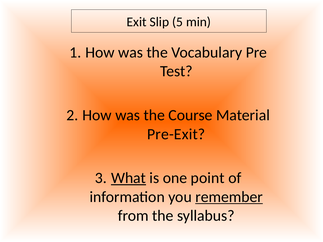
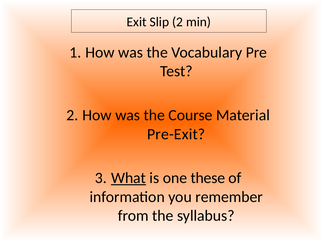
Slip 5: 5 -> 2
point: point -> these
remember underline: present -> none
